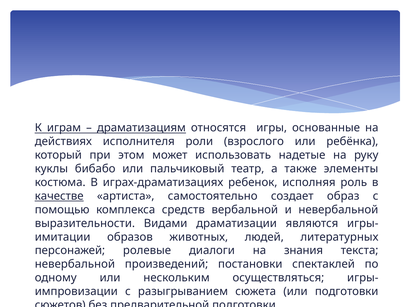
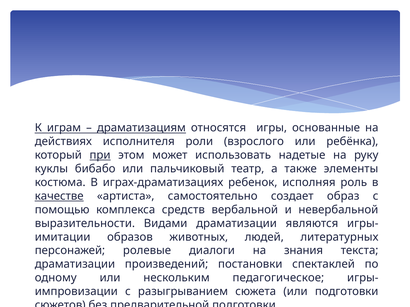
при underline: none -> present
невербальной at (75, 265): невербальной -> драматизации
осуществляться: осуществляться -> педагогическое
